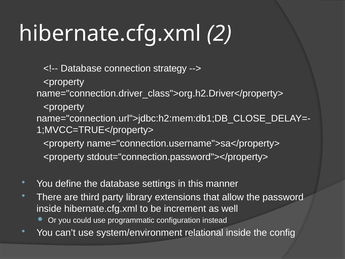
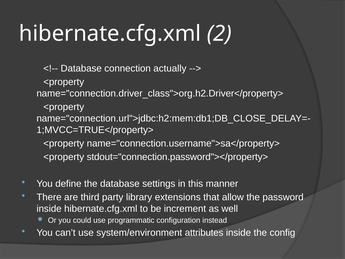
strategy: strategy -> actually
relational: relational -> attributes
